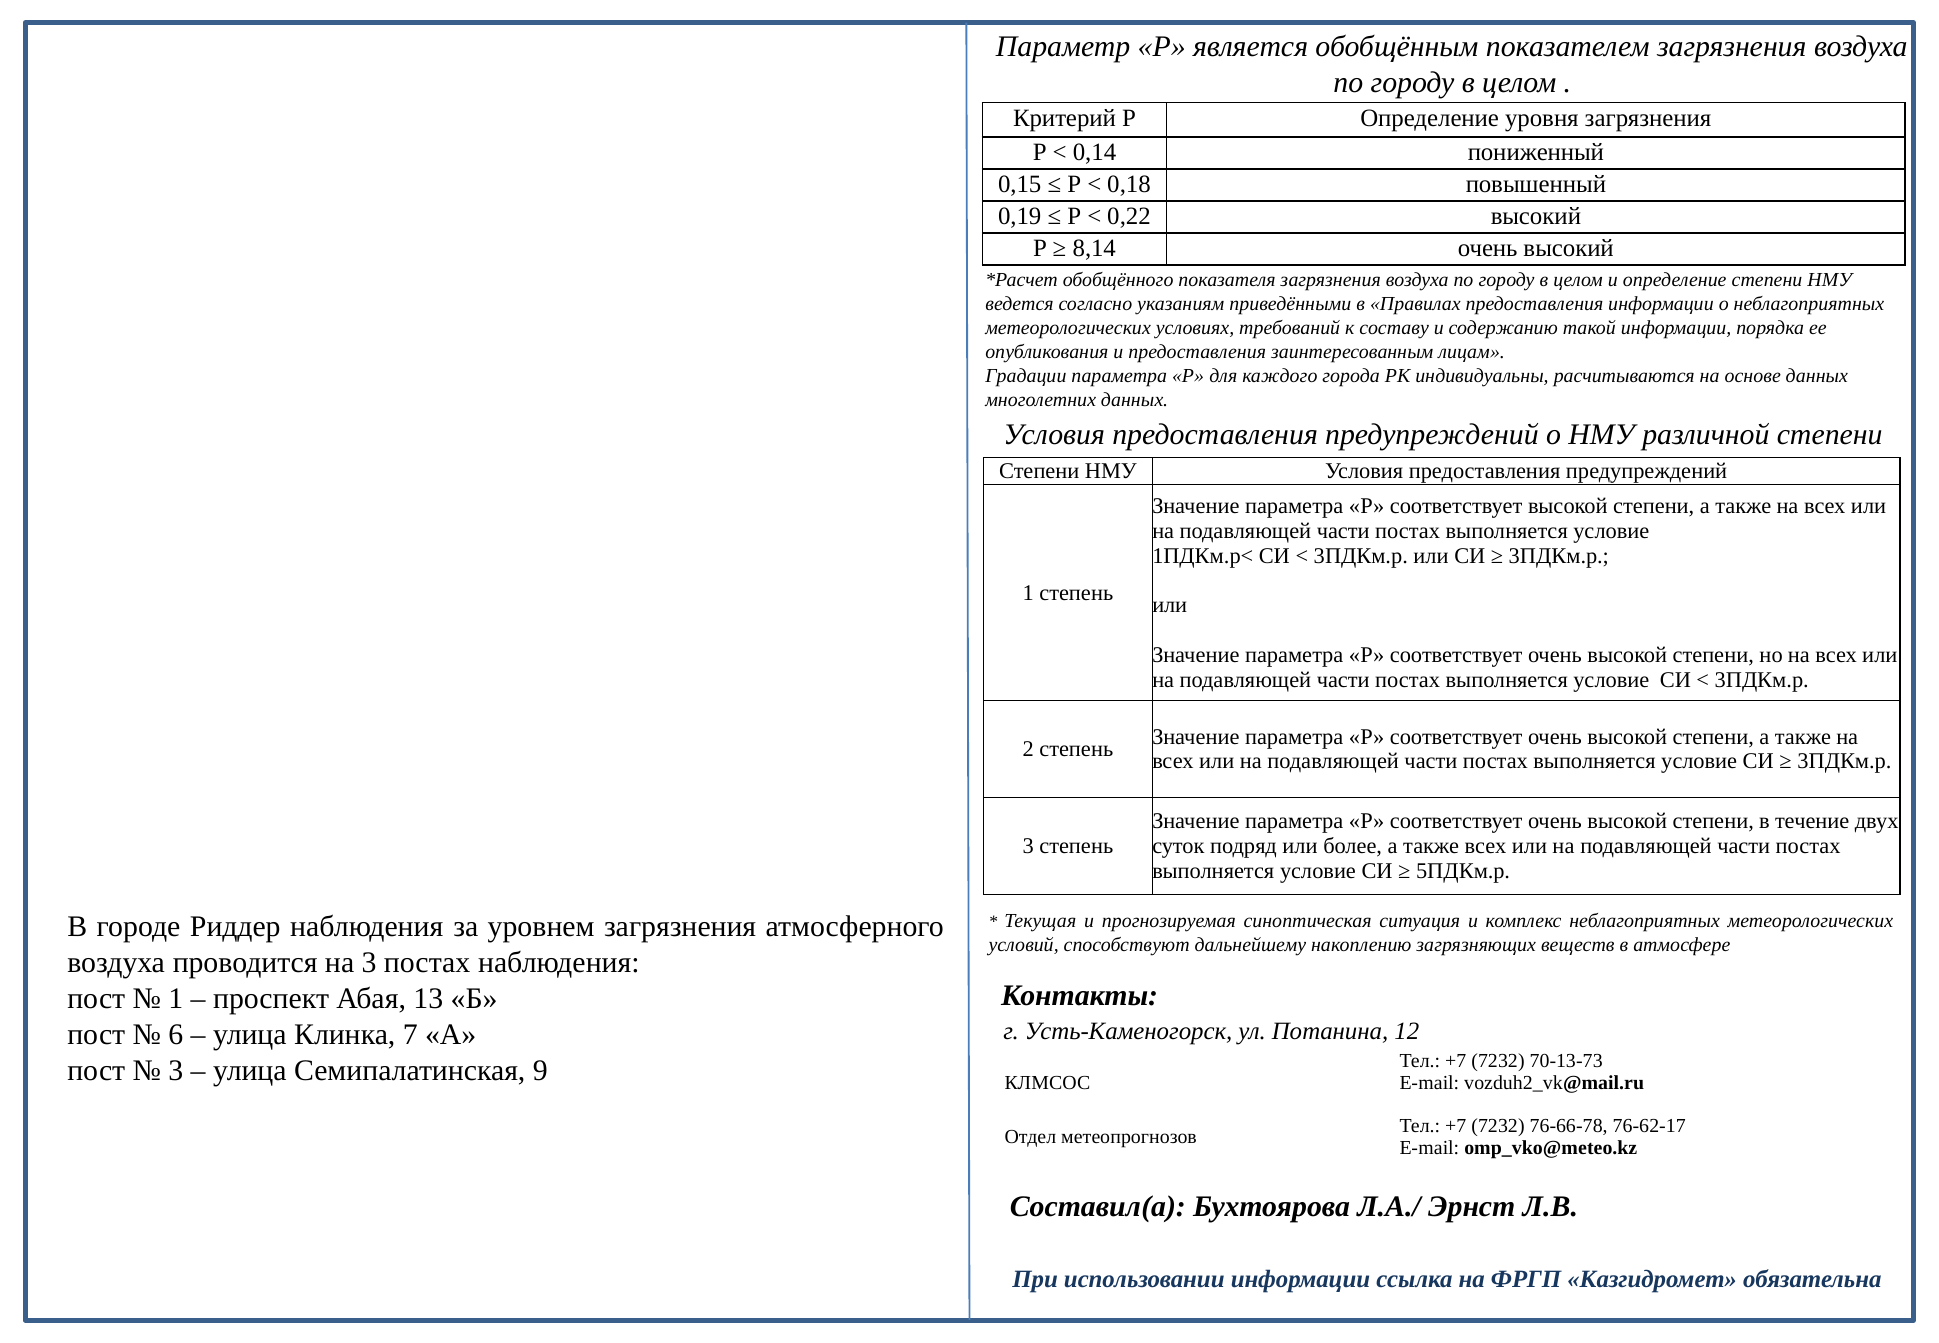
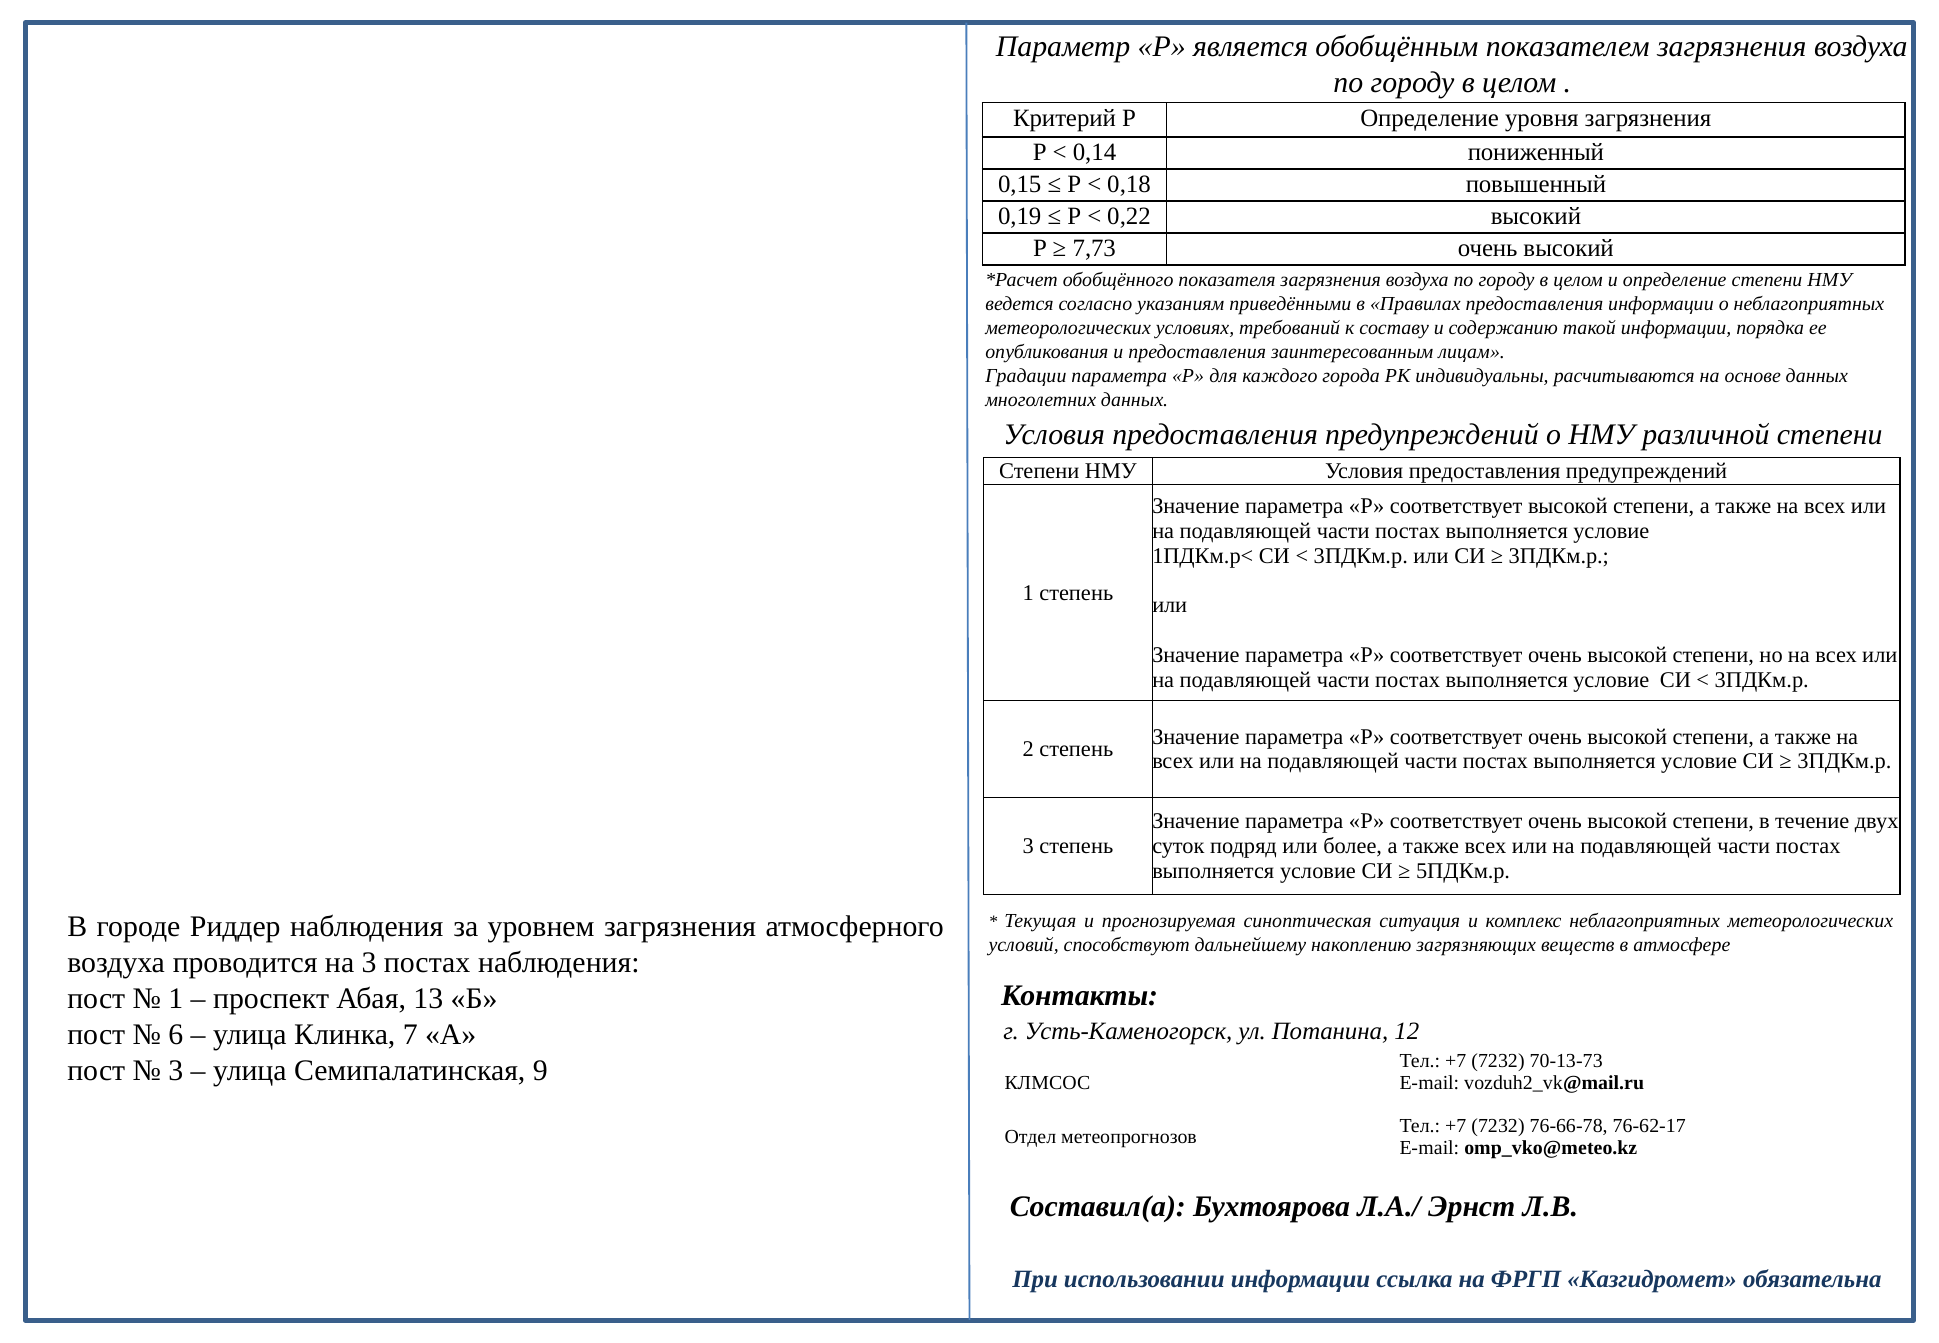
8,14: 8,14 -> 7,73
